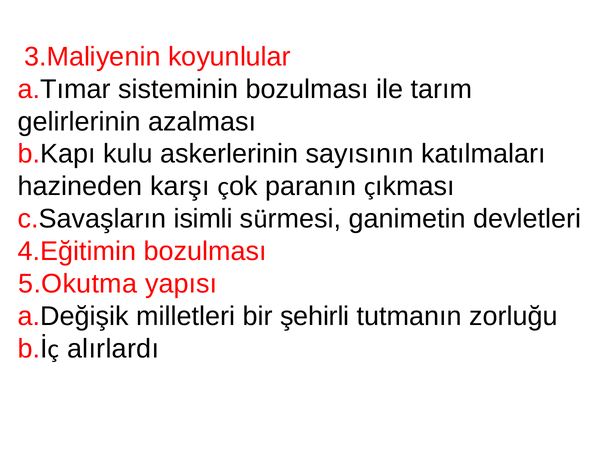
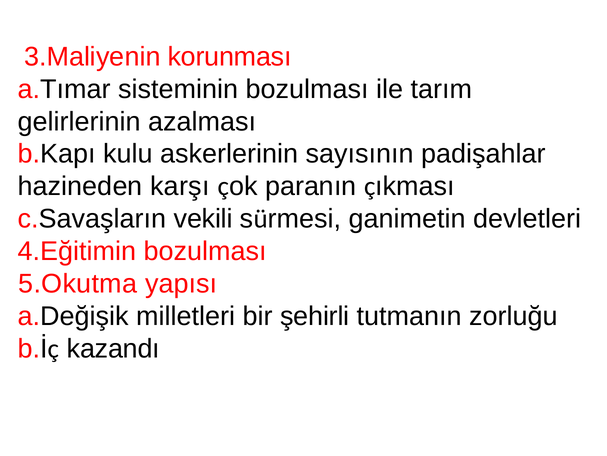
koyunlular: koyunlular -> korunması
katılmaları: katılmaları -> padişahlar
isimli: isimli -> vekili
alırlardı: alırlardı -> kazandı
